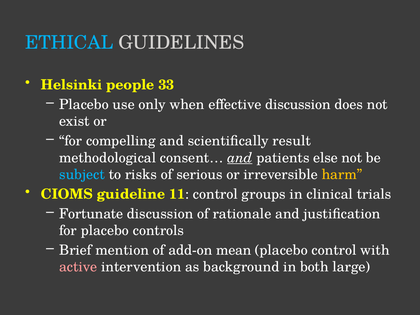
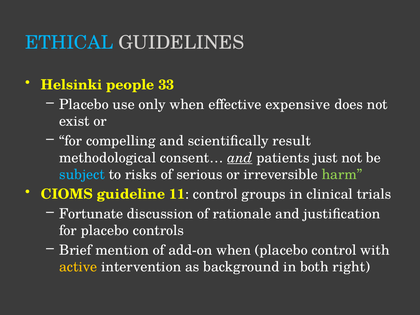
effective discussion: discussion -> expensive
else: else -> just
harm colour: yellow -> light green
add-on mean: mean -> when
active colour: pink -> yellow
large: large -> right
